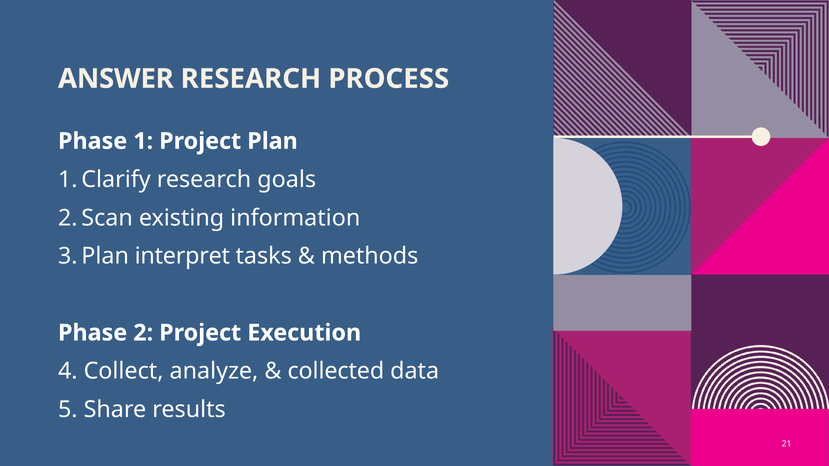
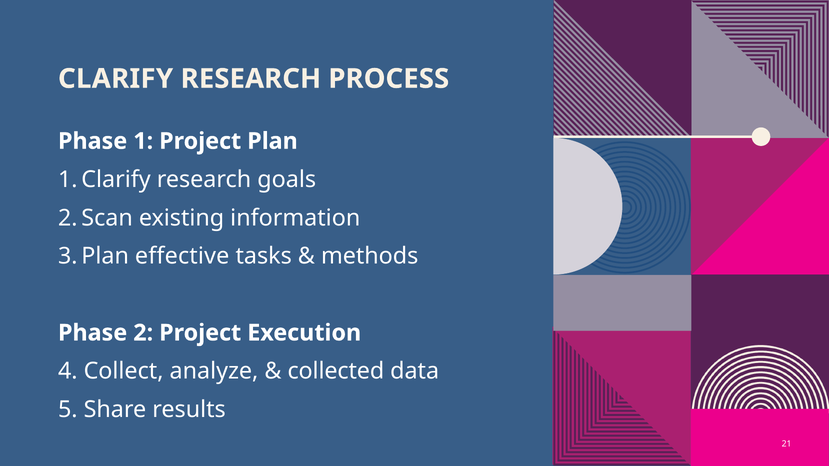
ANSWER: ANSWER -> CLARIFY
interpret: interpret -> effective
